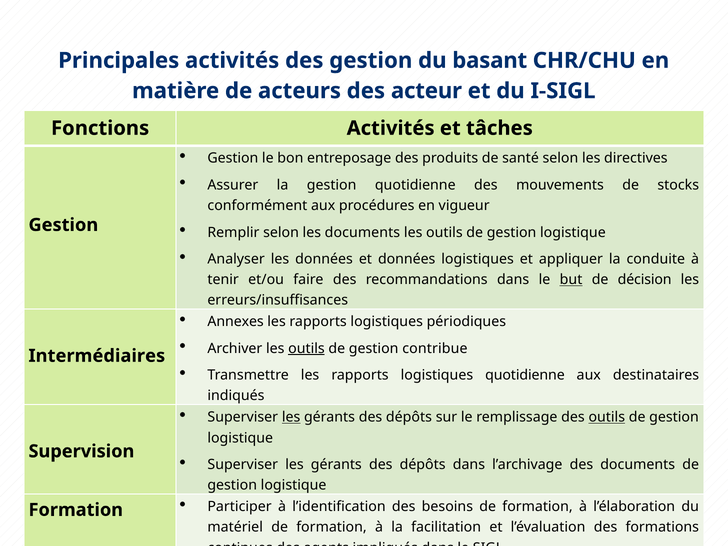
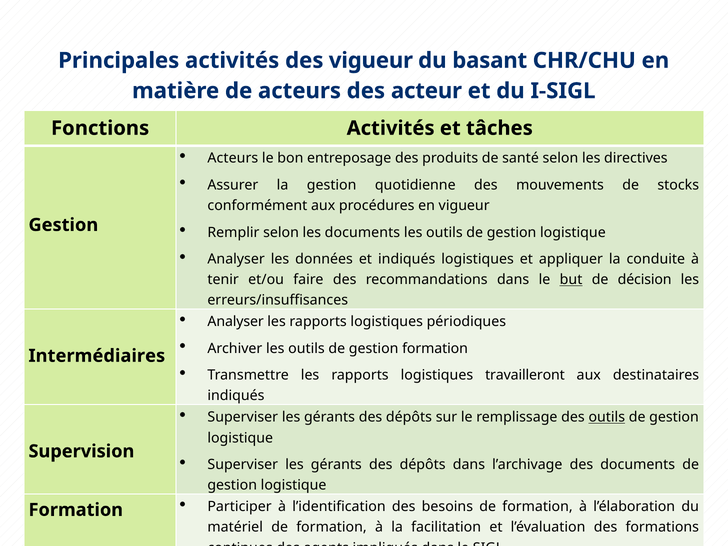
des gestion: gestion -> vigueur
Gestion at (233, 158): Gestion -> Acteurs
et données: données -> indiqués
Annexes at (236, 322): Annexes -> Analyser
outils at (306, 348) underline: present -> none
gestion contribue: contribue -> formation
logistiques quotidienne: quotidienne -> travailleront
les at (291, 417) underline: present -> none
